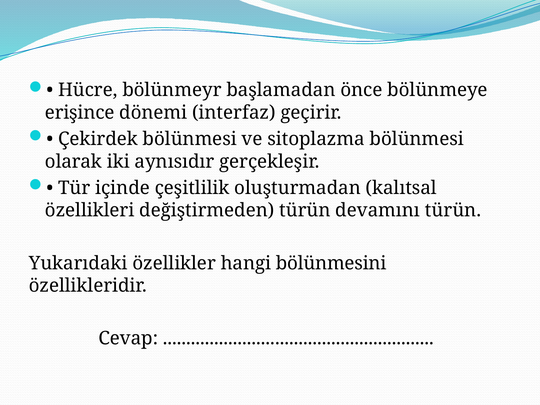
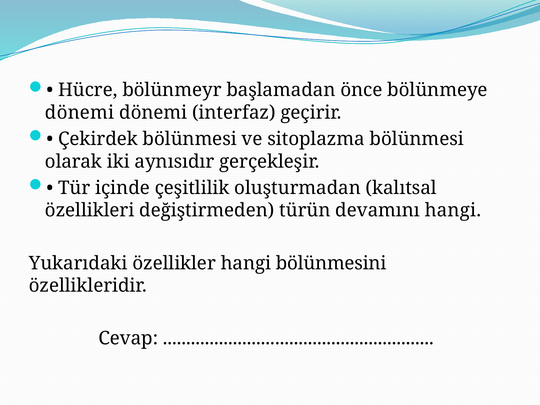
erişince at (80, 113): erişince -> dönemi
devamını türün: türün -> hangi
